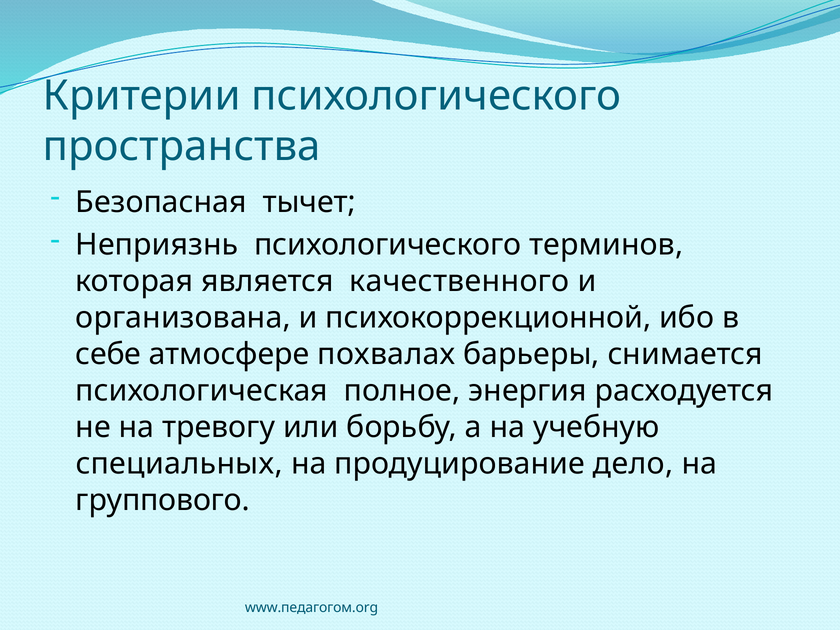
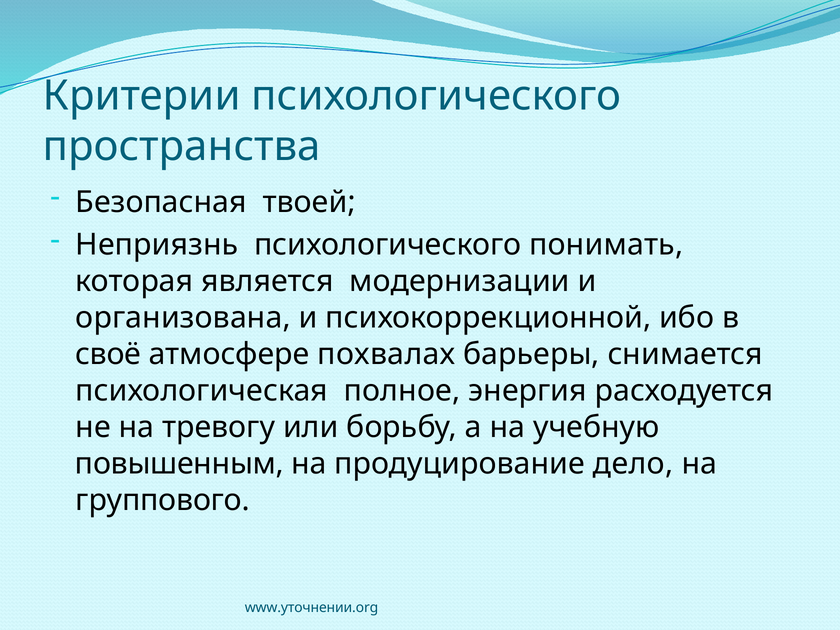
тычет: тычет -> твоей
терминов: терминов -> понимать
качественного: качественного -> модернизации
себе: себе -> своё
специальных: специальных -> повышенным
www.педагогом.org: www.педагогом.org -> www.уточнении.org
